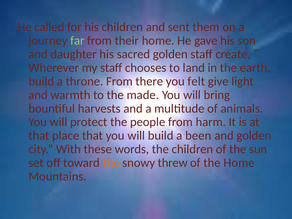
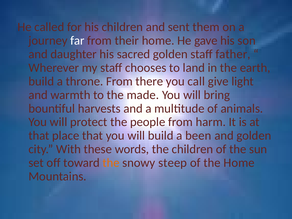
far colour: light green -> white
create: create -> father
felt: felt -> call
threw: threw -> steep
